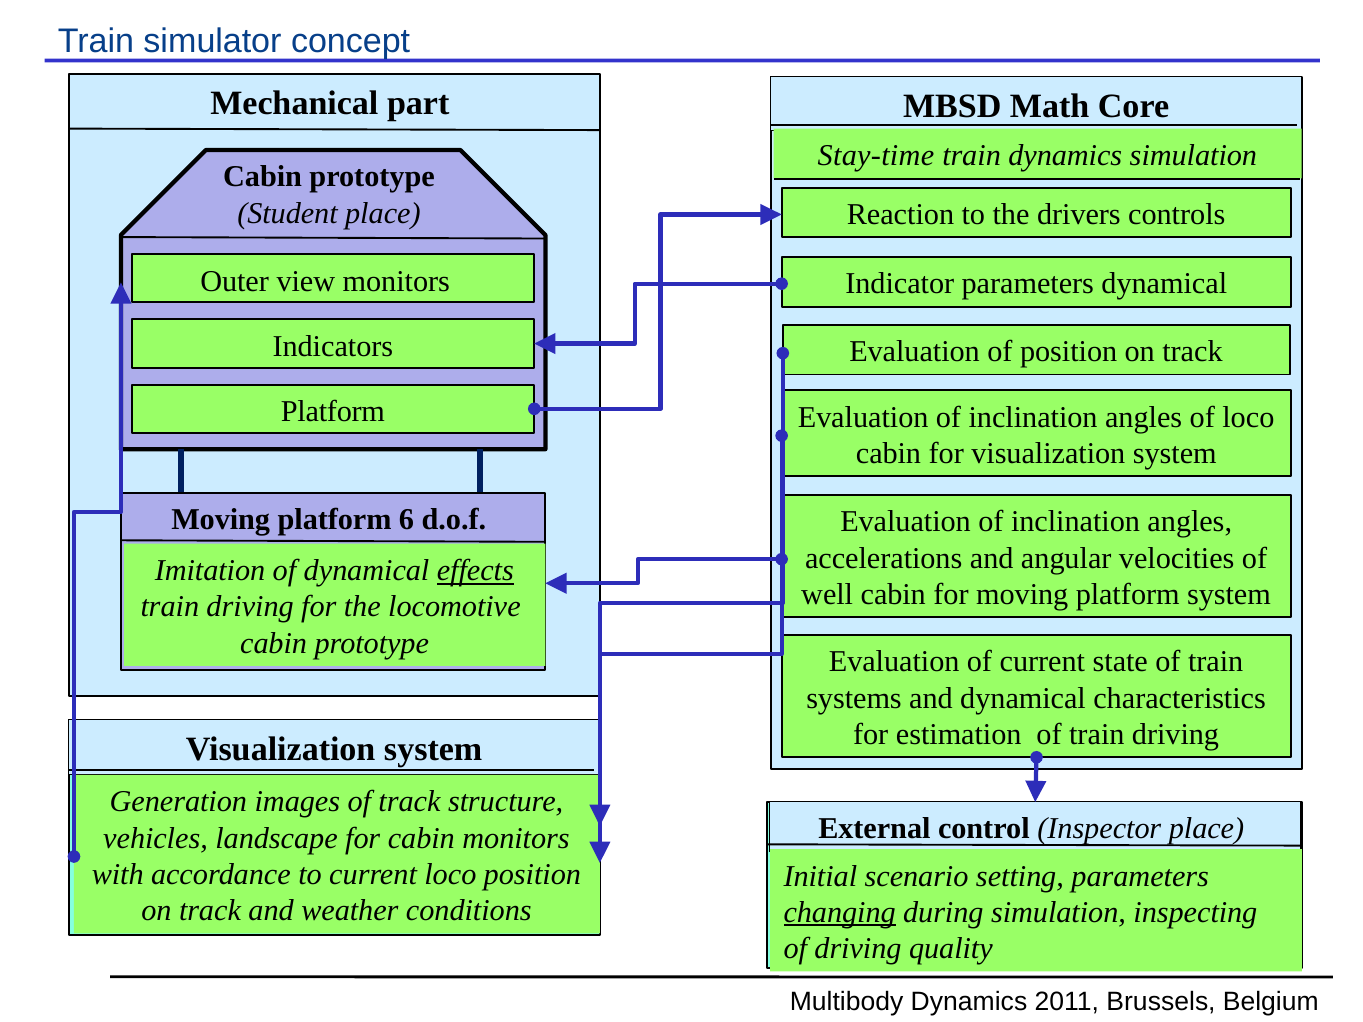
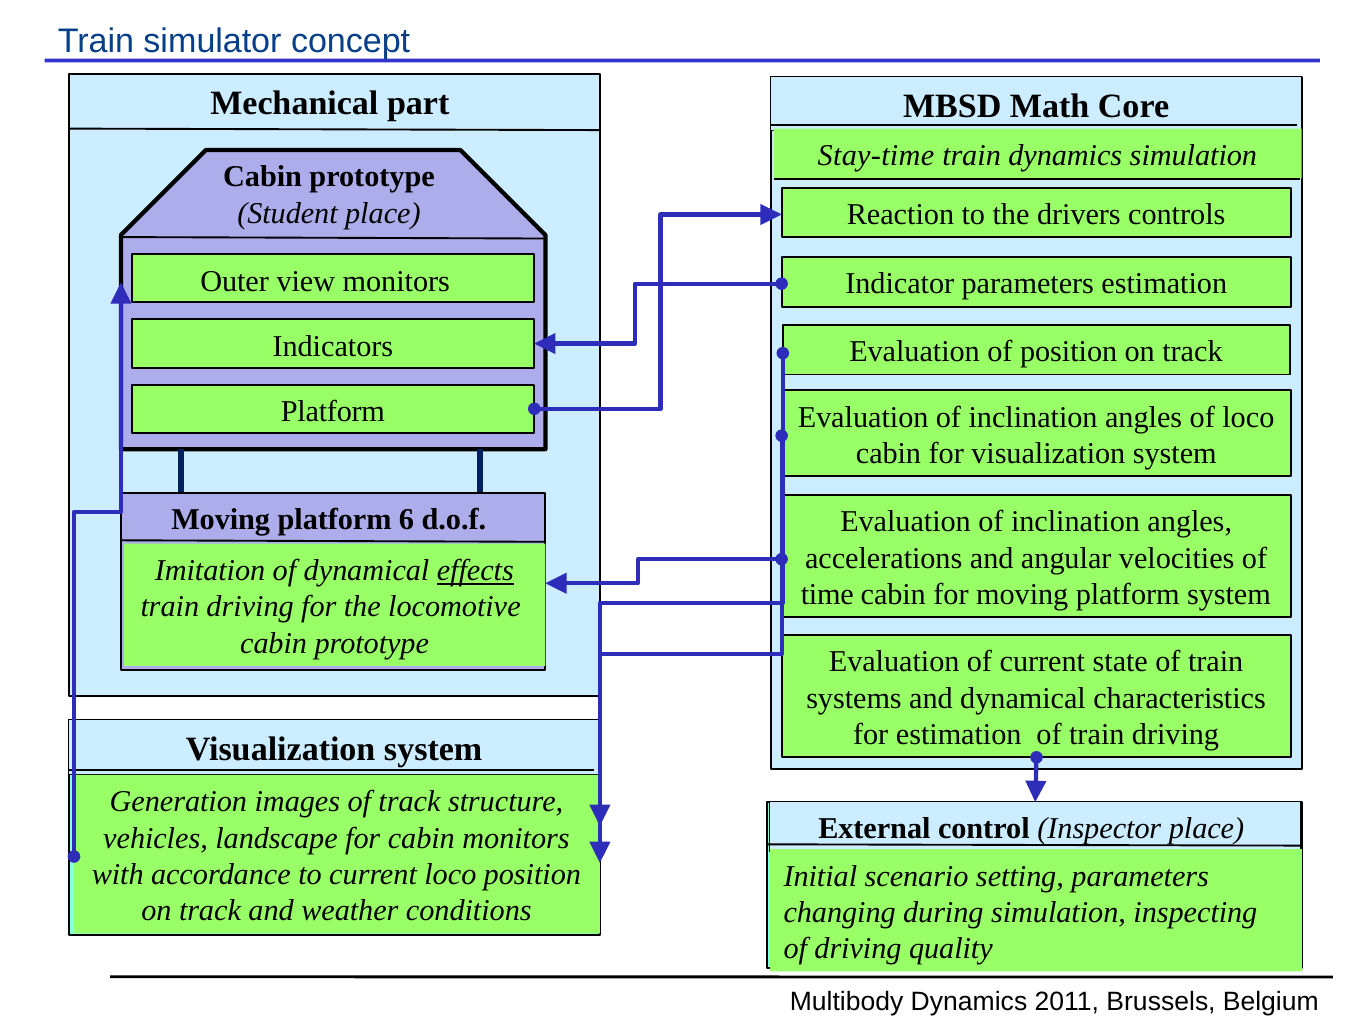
parameters dynamical: dynamical -> estimation
well: well -> time
changing underline: present -> none
